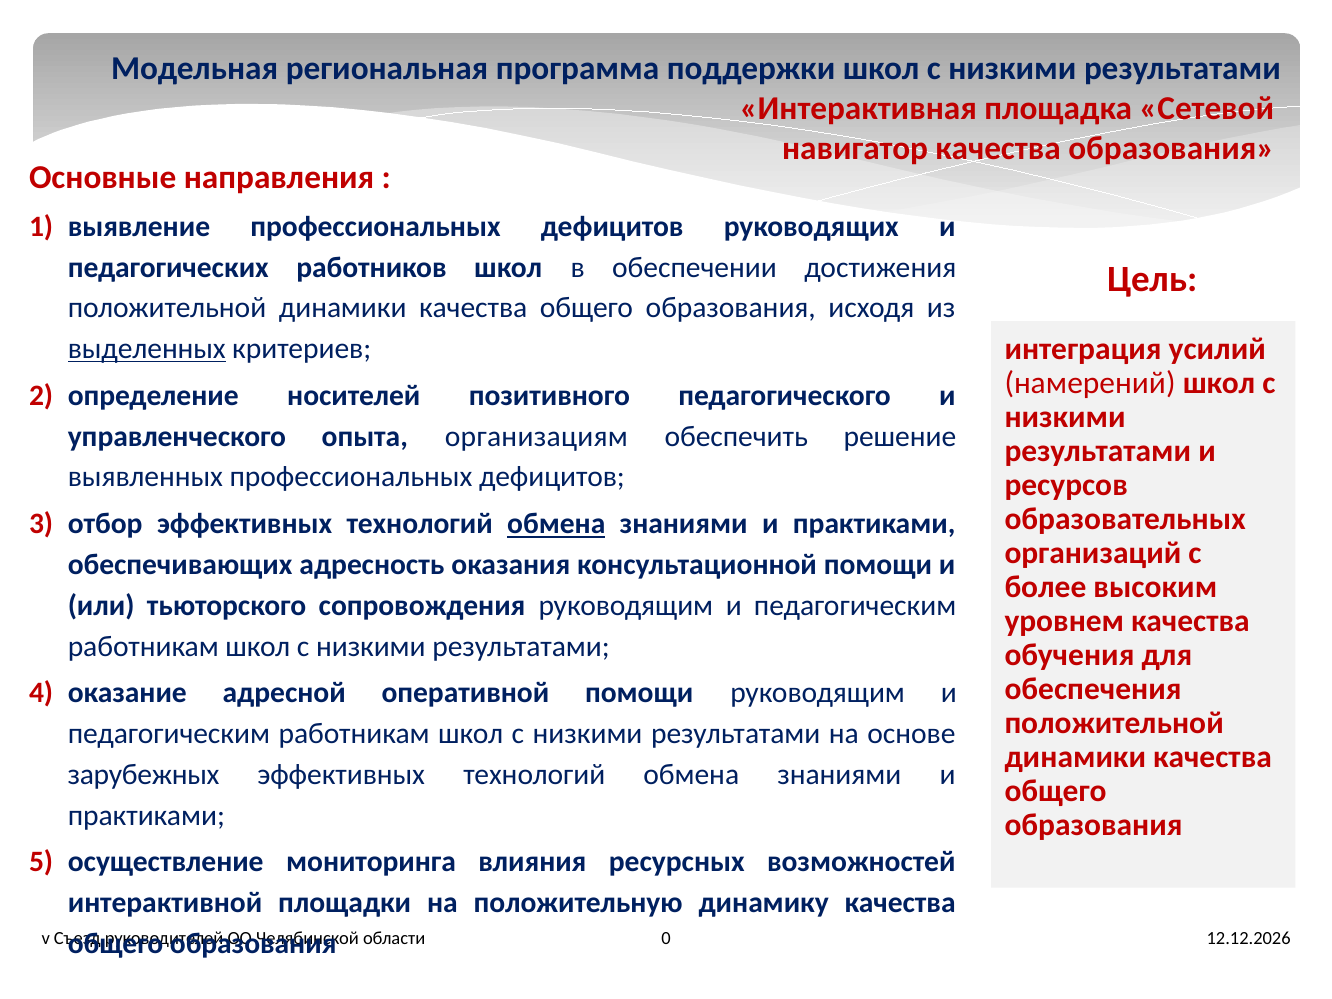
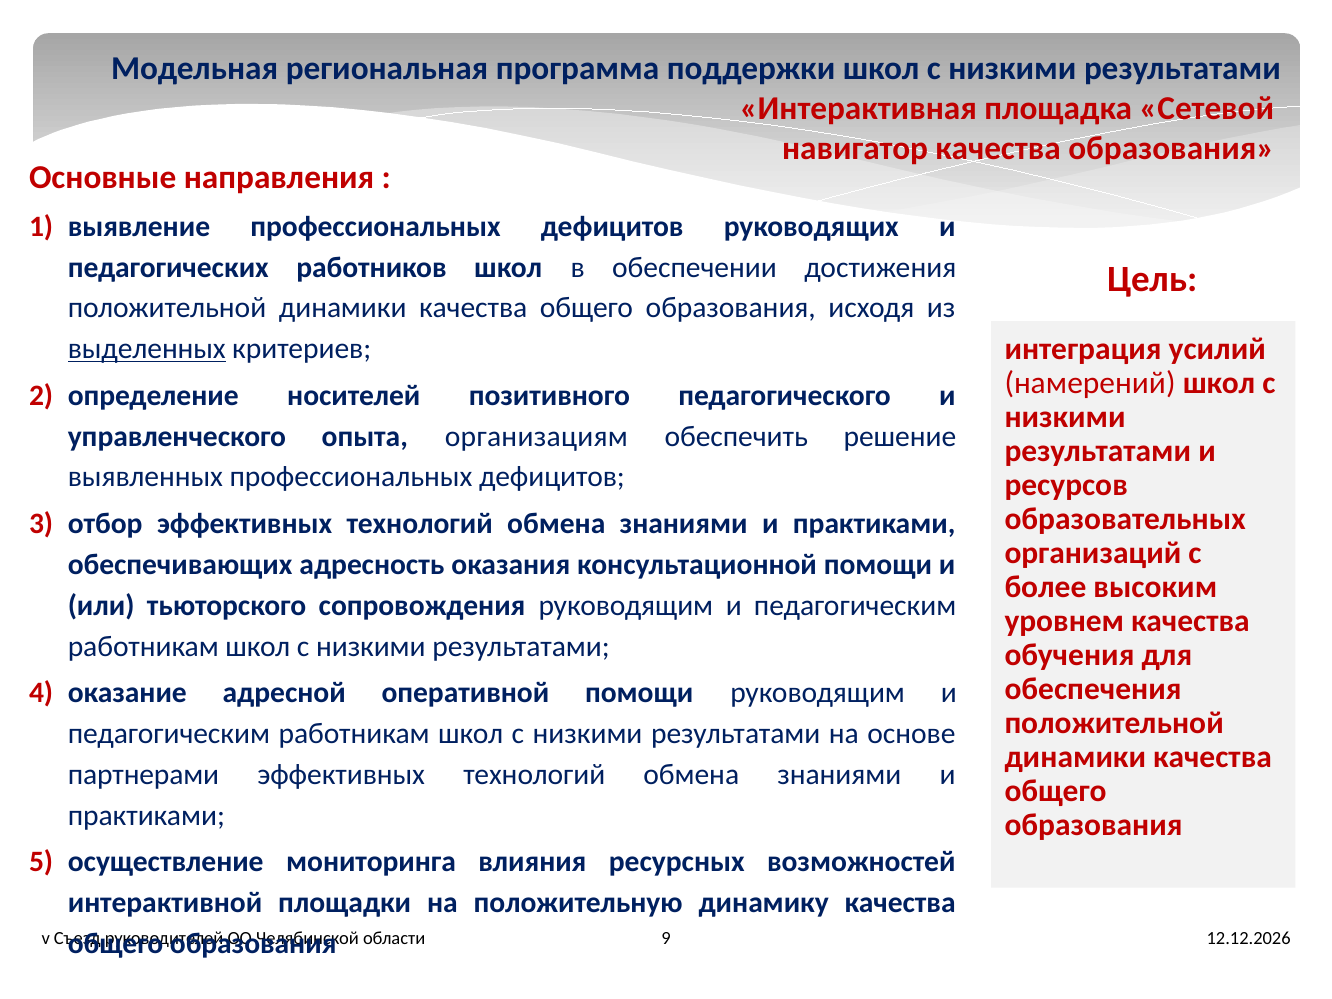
обмена at (556, 524) underline: present -> none
зарубежных: зарубежных -> партнерами
0: 0 -> 9
